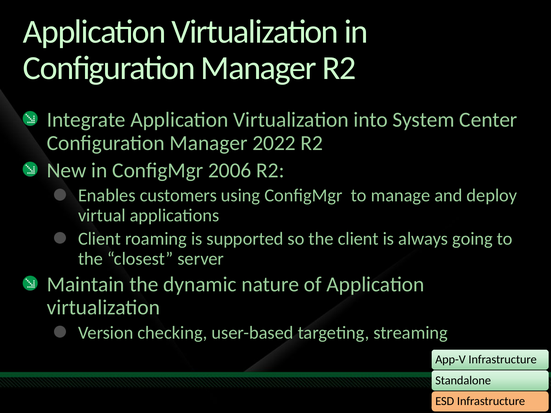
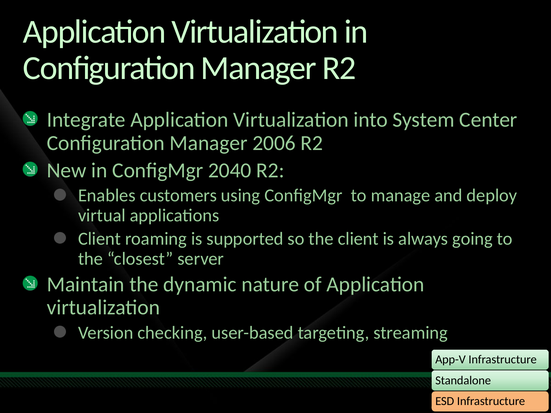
2022: 2022 -> 2006
2006: 2006 -> 2040
